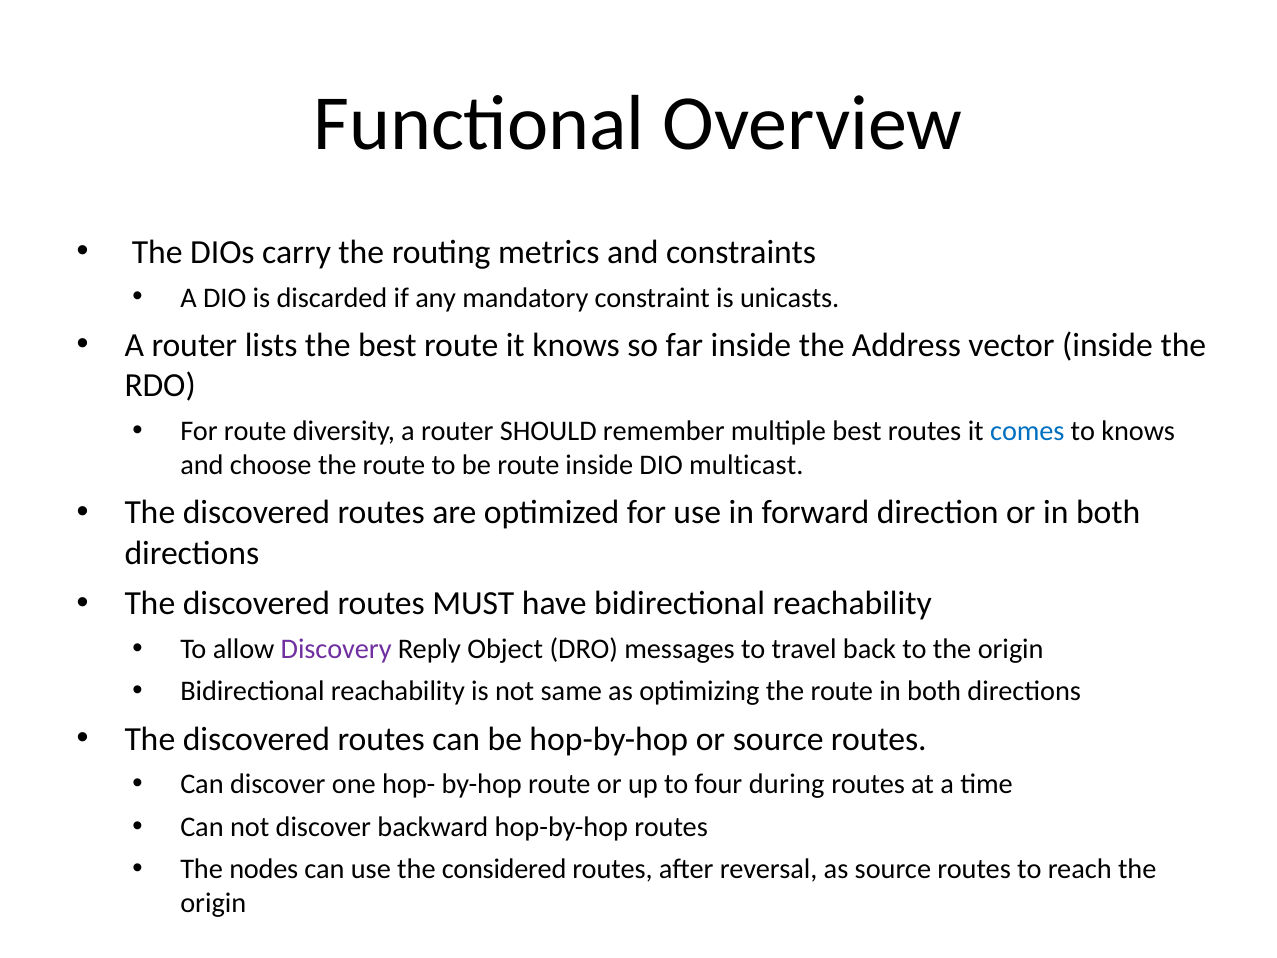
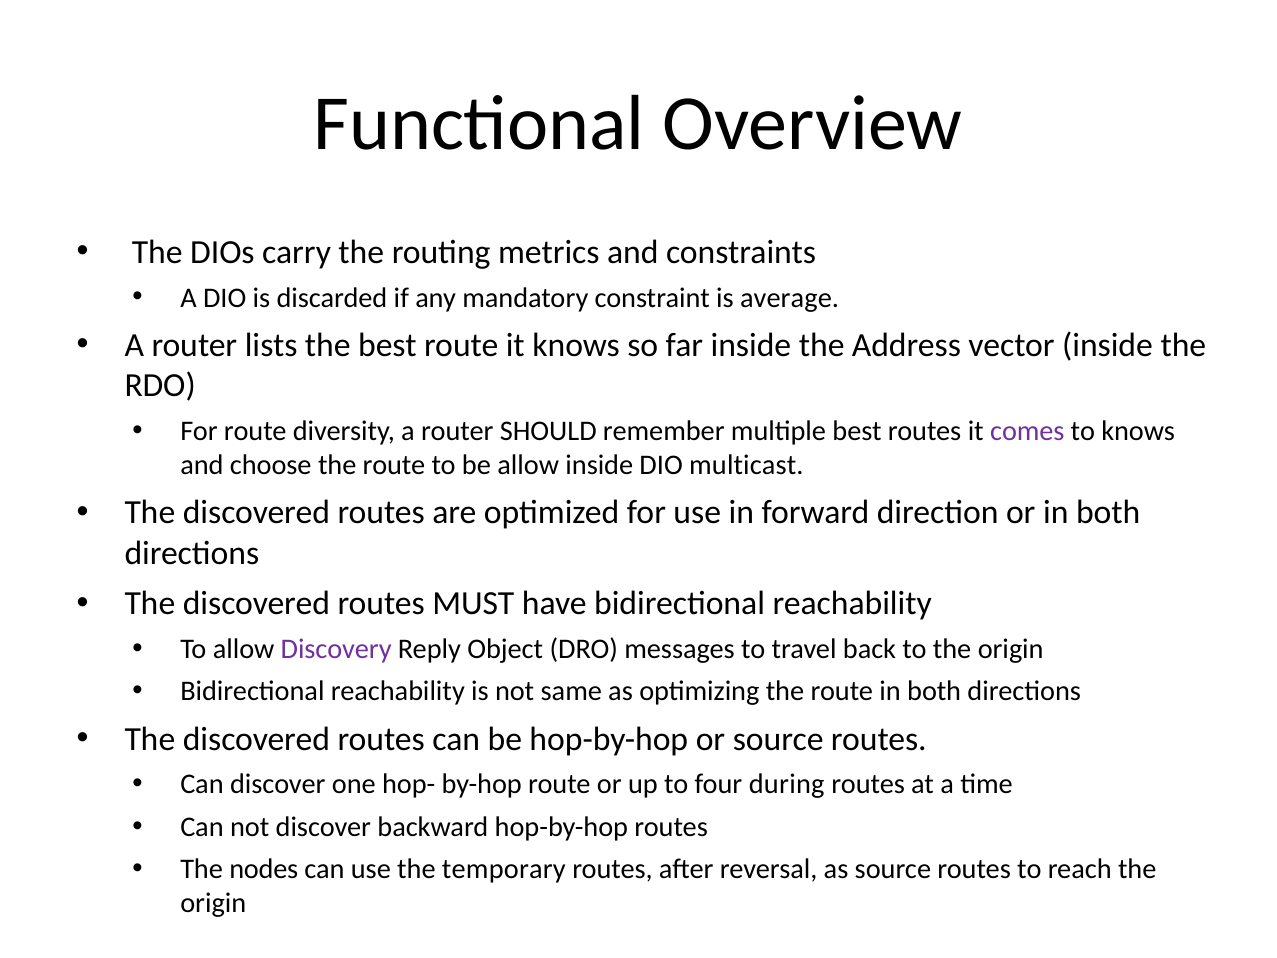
unicasts: unicasts -> average
comes colour: blue -> purple
be route: route -> allow
considered: considered -> temporary
